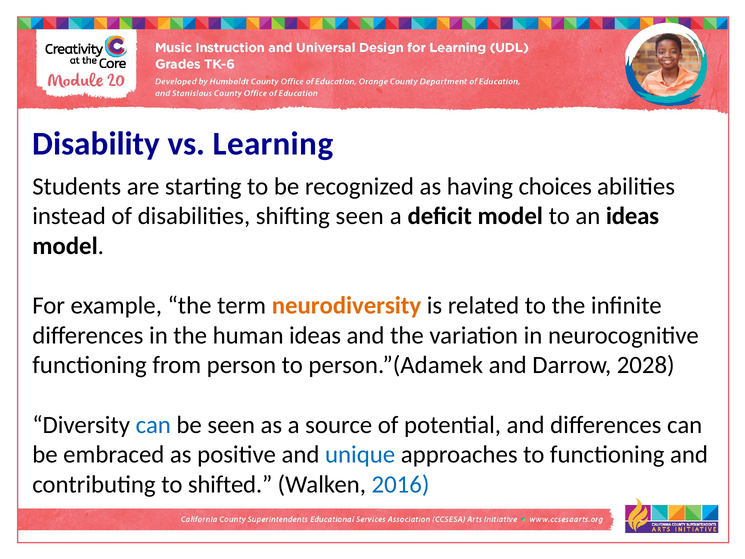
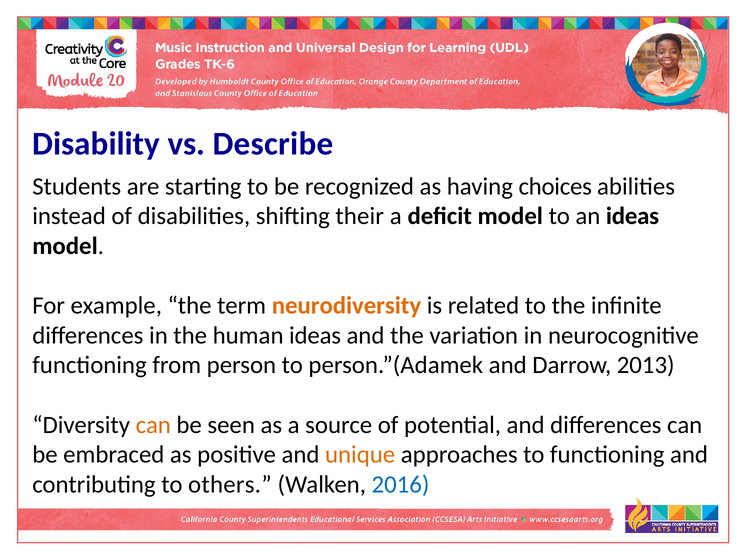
Learning: Learning -> Describe
shifting seen: seen -> their
2028: 2028 -> 2013
can at (153, 425) colour: blue -> orange
unique colour: blue -> orange
shifted: shifted -> others
